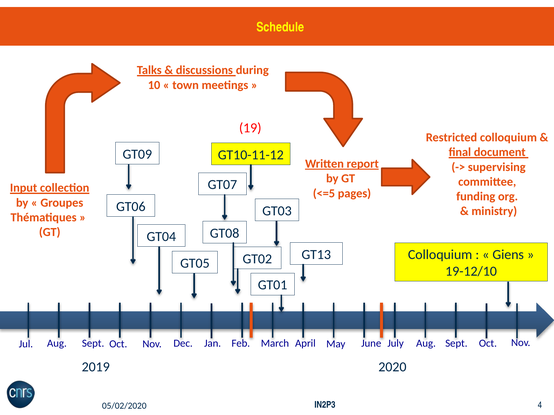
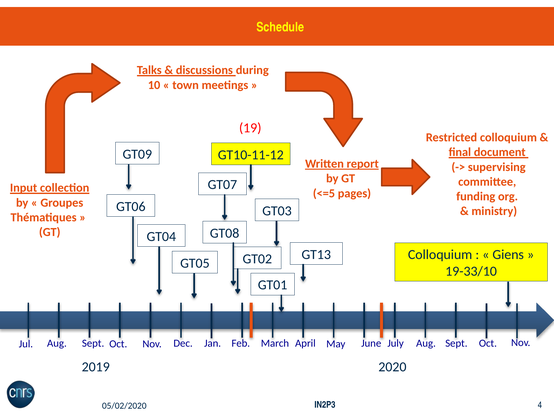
19-12/10: 19-12/10 -> 19-33/10
